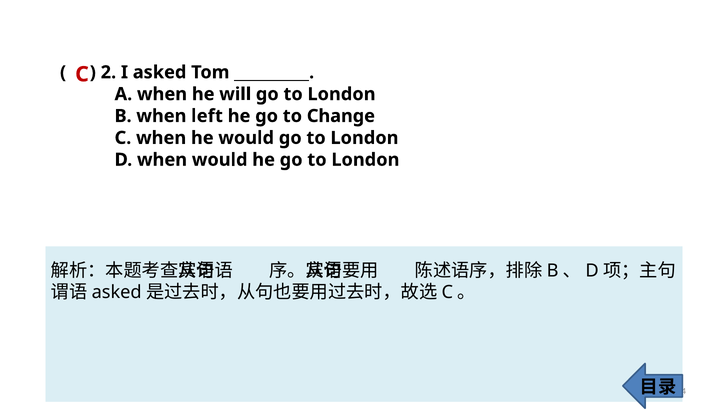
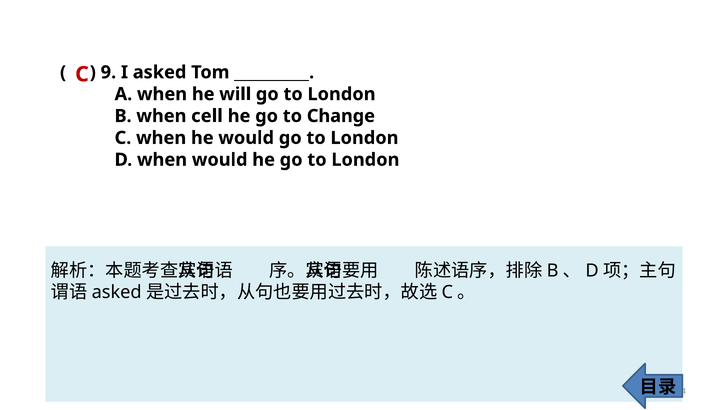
2: 2 -> 9
left: left -> cell
